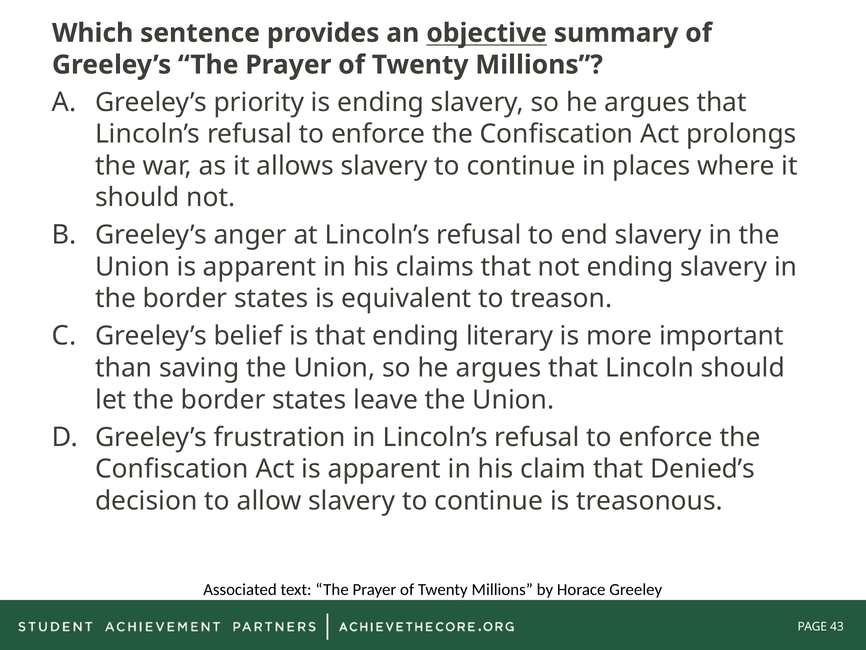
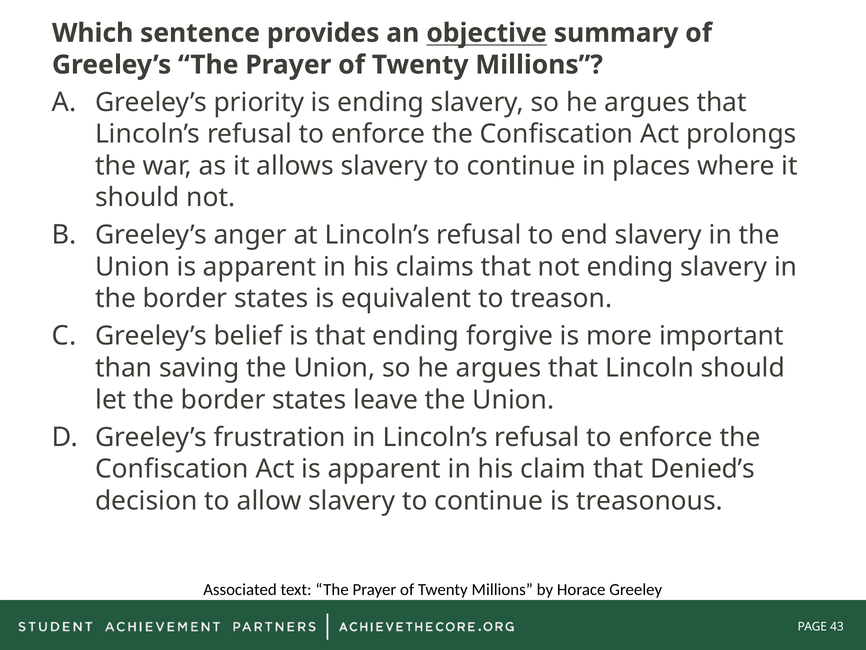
literary: literary -> forgive
